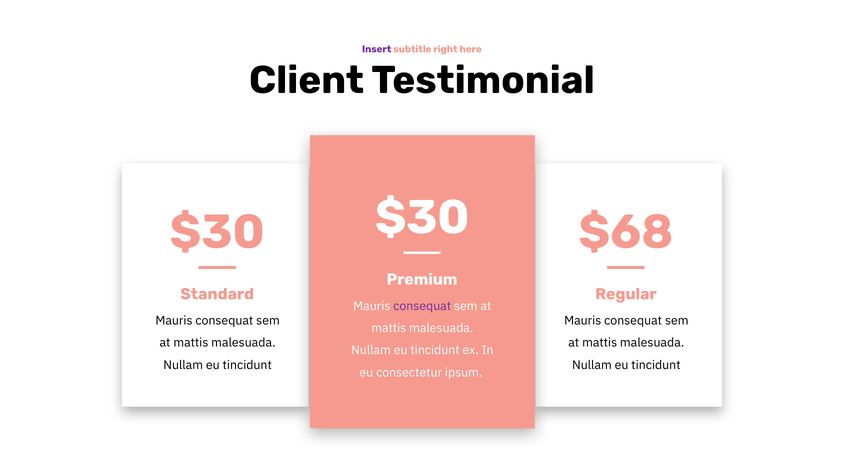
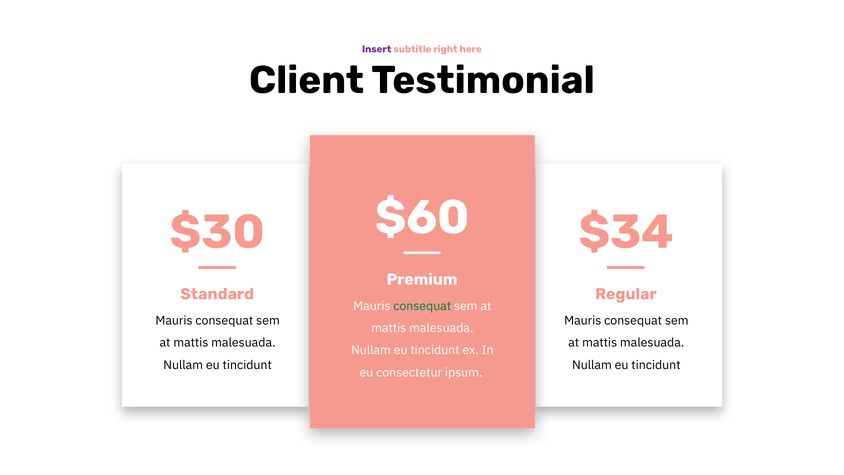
$30 at (422, 217): $30 -> $60
$68: $68 -> $34
consequat at (422, 306) colour: purple -> green
